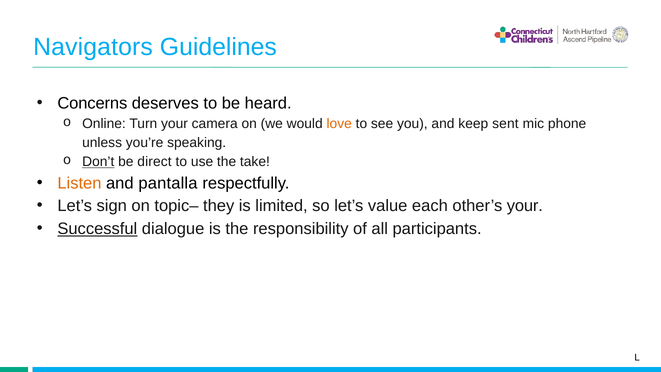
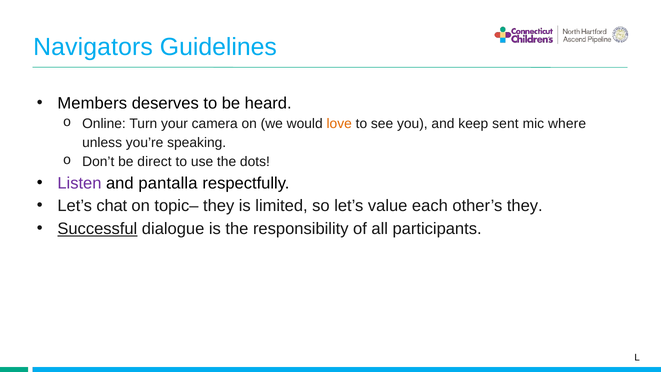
Concerns: Concerns -> Members
phone: phone -> where
Don’t underline: present -> none
take: take -> dots
Listen colour: orange -> purple
sign: sign -> chat
other’s your: your -> they
